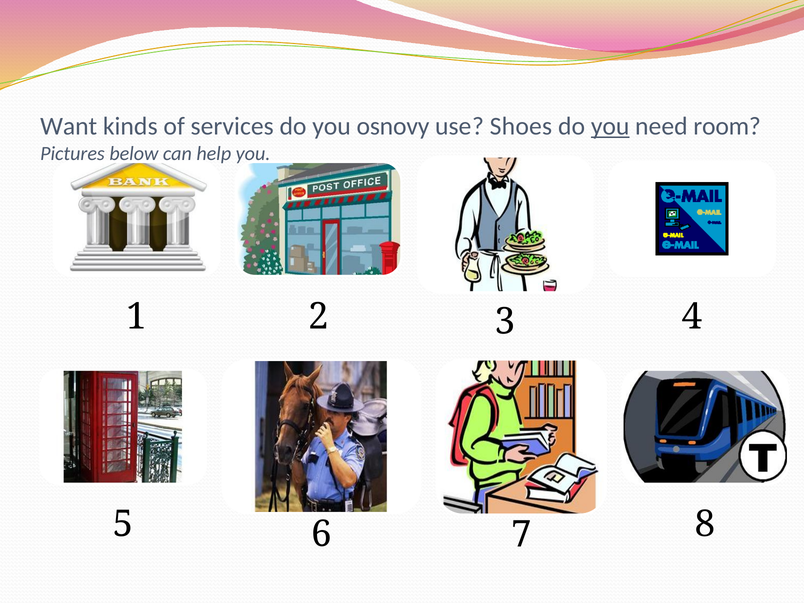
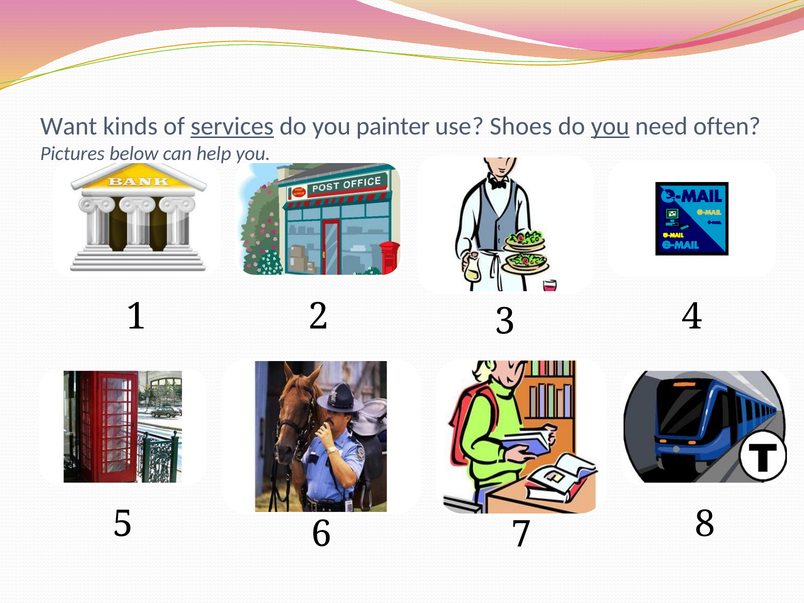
services underline: none -> present
osnovy: osnovy -> painter
room: room -> often
